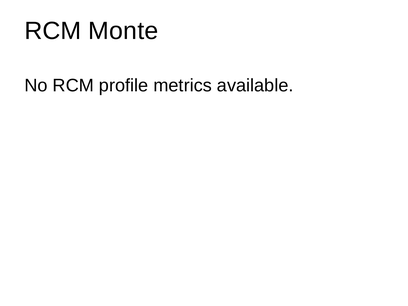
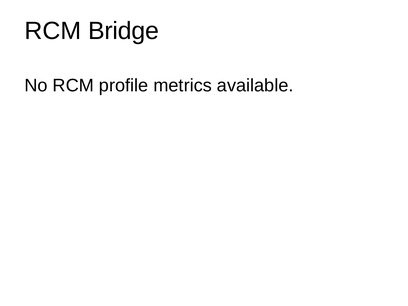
Monte: Monte -> Bridge
